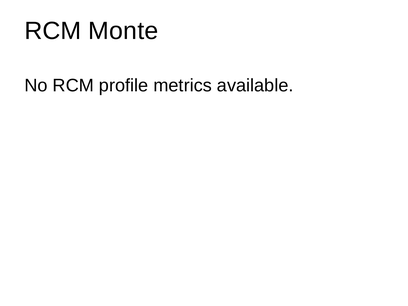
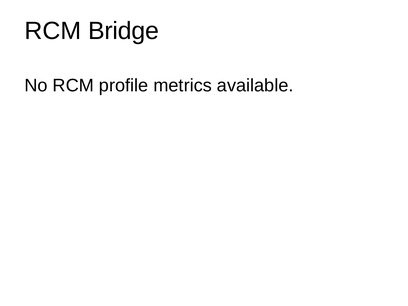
Monte: Monte -> Bridge
